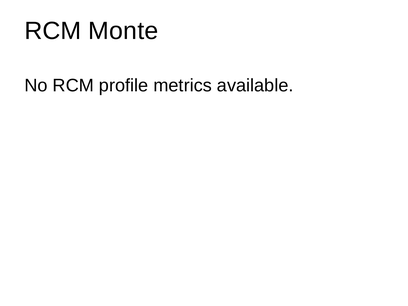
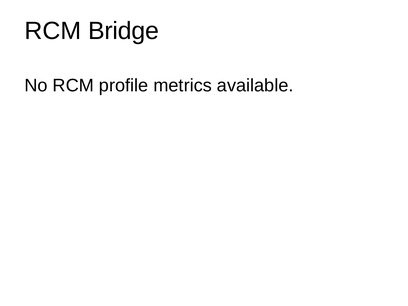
Monte: Monte -> Bridge
